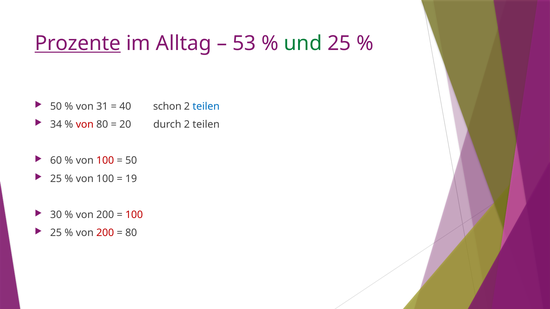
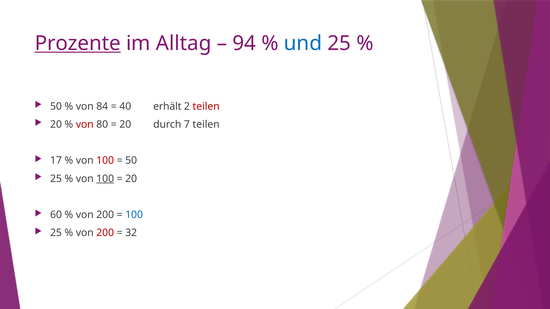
53: 53 -> 94
und colour: green -> blue
31: 31 -> 84
schon: schon -> erhält
teilen at (206, 106) colour: blue -> red
34 at (56, 125): 34 -> 20
durch 2: 2 -> 7
60: 60 -> 17
100 at (105, 179) underline: none -> present
19 at (131, 179): 19 -> 20
30: 30 -> 60
100 at (134, 215) colour: red -> blue
80 at (131, 233): 80 -> 32
